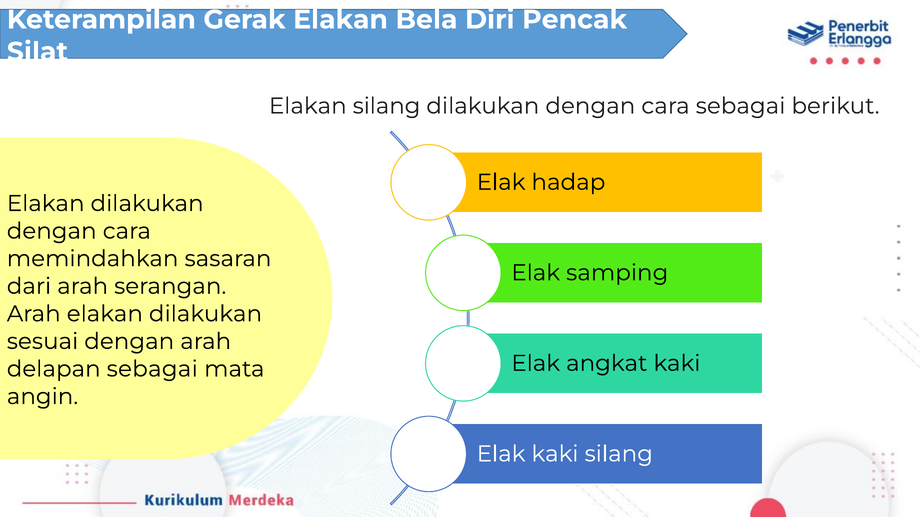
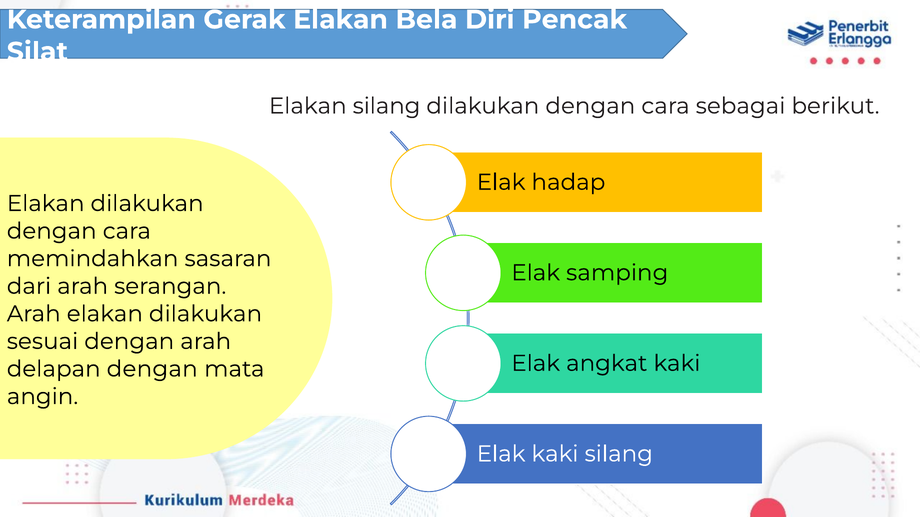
delapan sebagai: sebagai -> dengan
